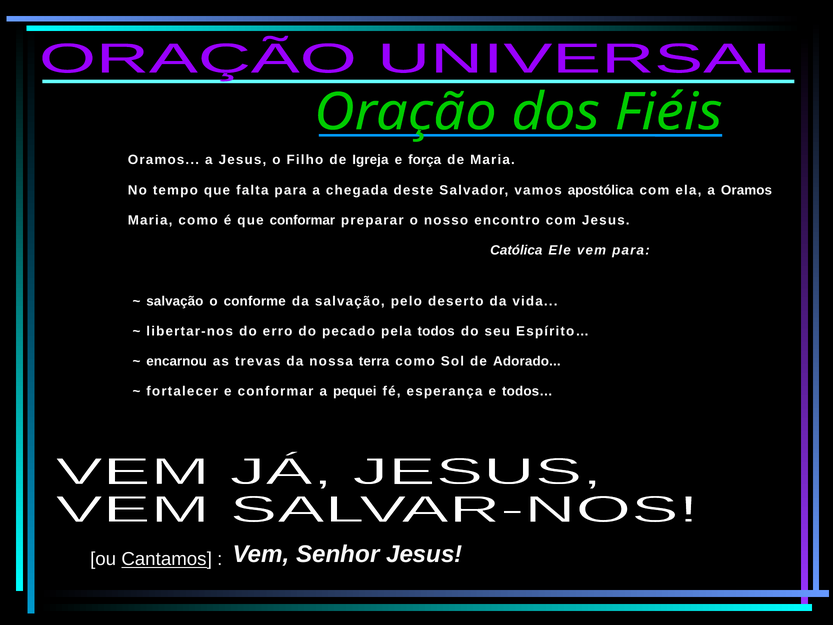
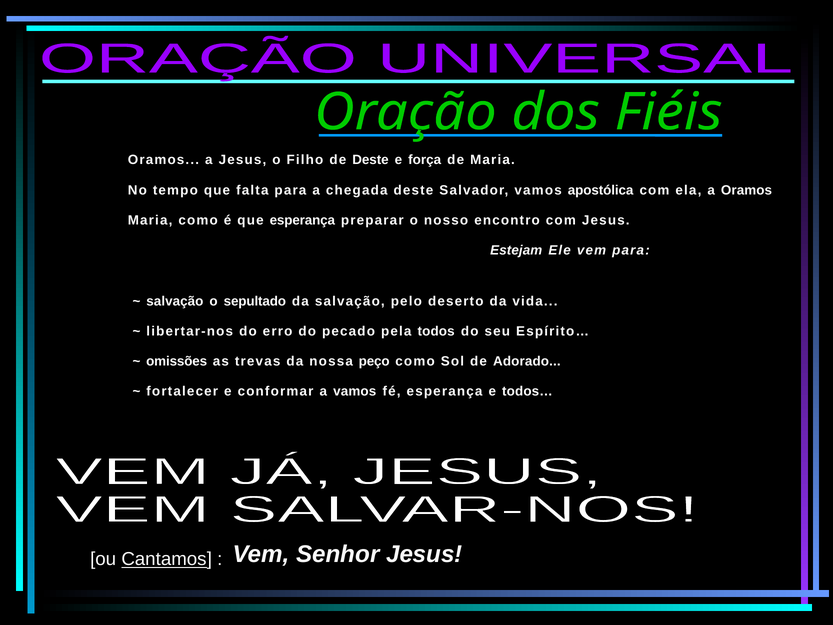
de Igreja: Igreja -> Deste
que conformar: conformar -> esperança
Católica: Católica -> Estejam
conforme: conforme -> sepultado
encarnou: encarnou -> omissões
terra: terra -> peço
a pequei: pequei -> vamos
